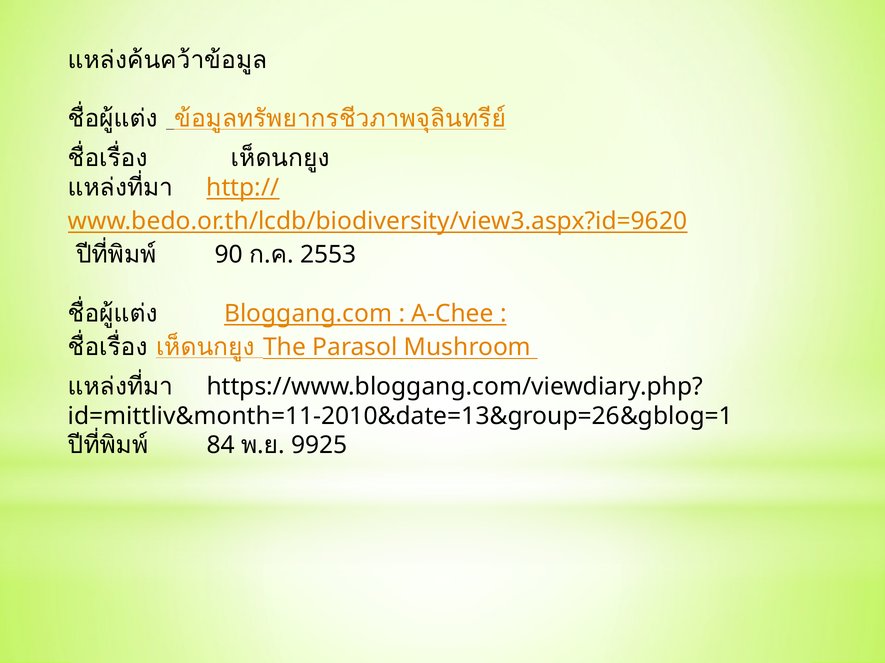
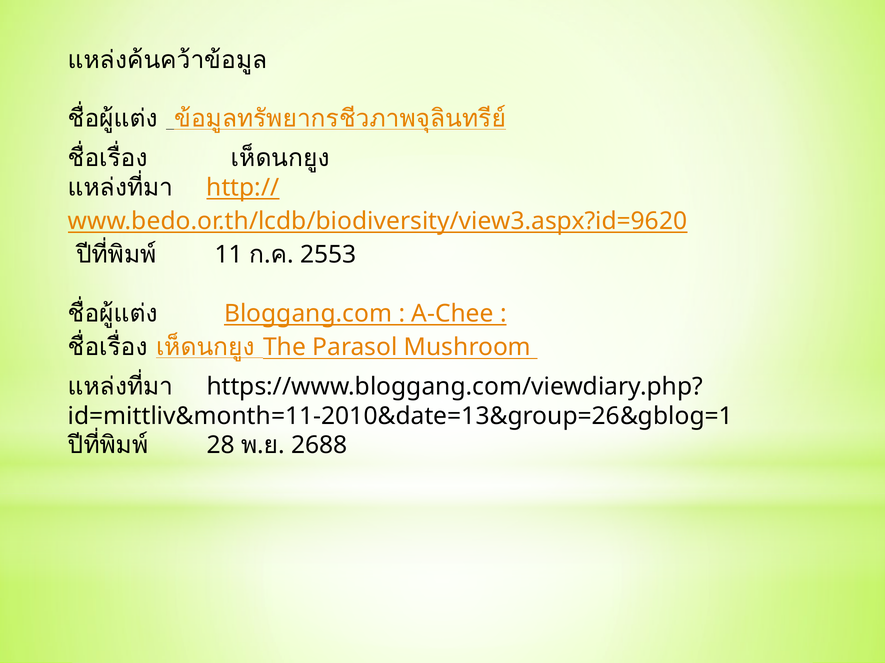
90: 90 -> 11
84: 84 -> 28
9925: 9925 -> 2688
